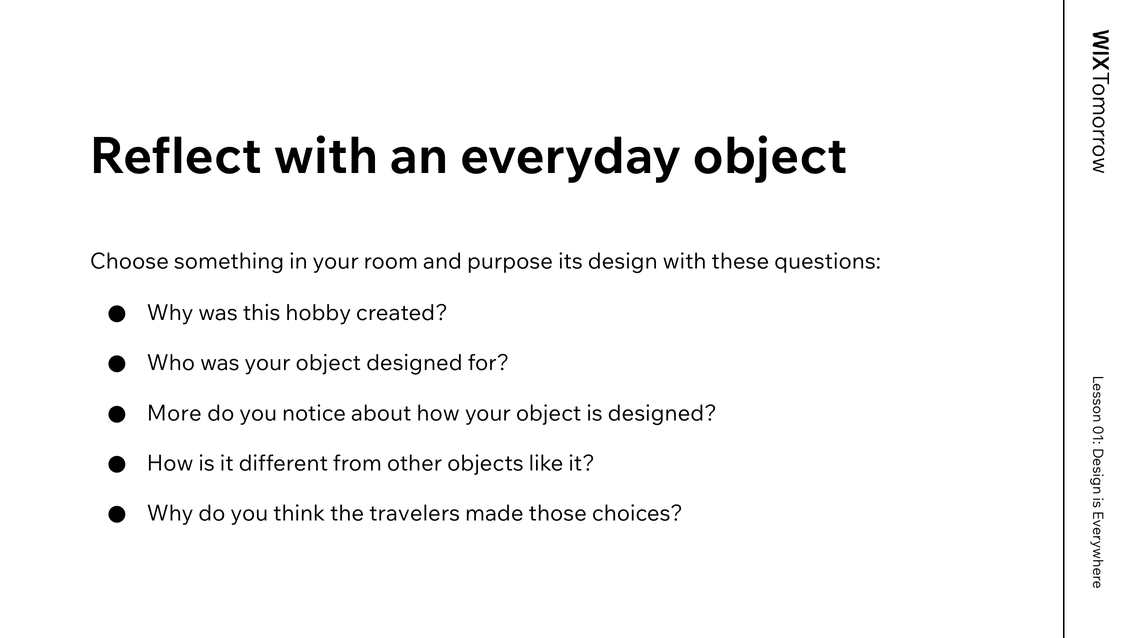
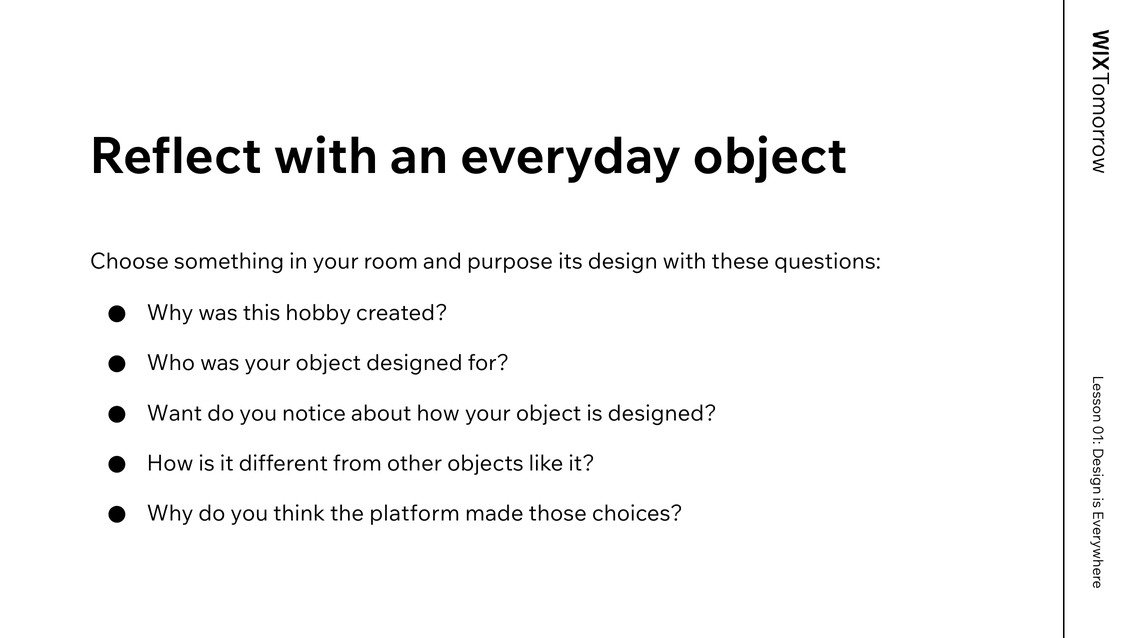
More: More -> Want
travelers: travelers -> platform
